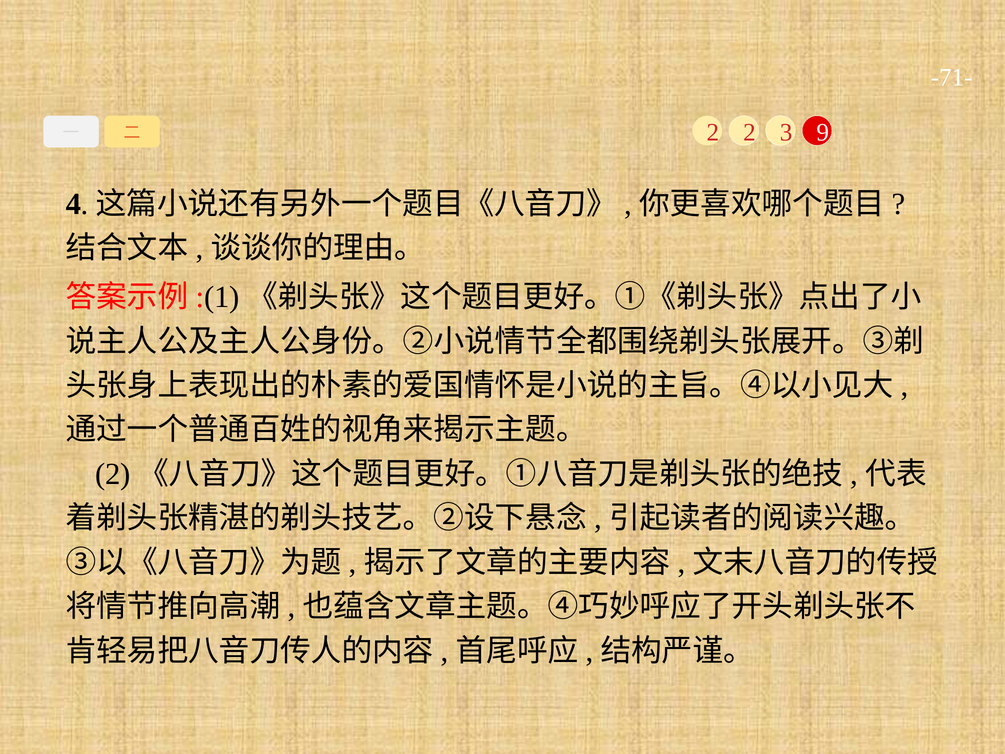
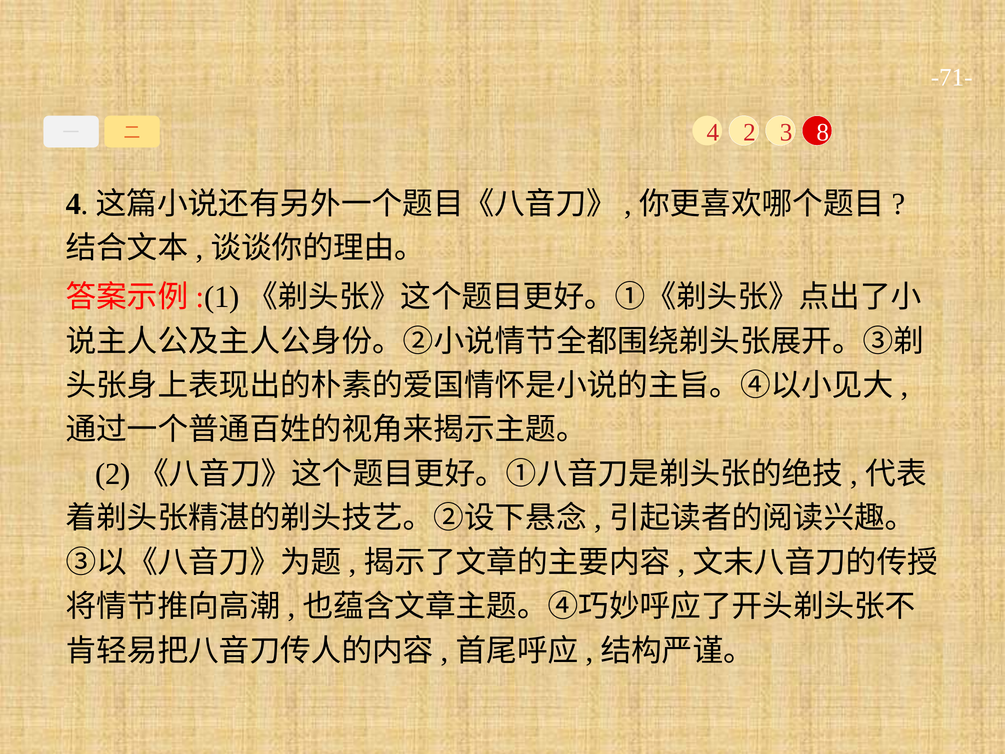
2 at (713, 132): 2 -> 4
9: 9 -> 8
